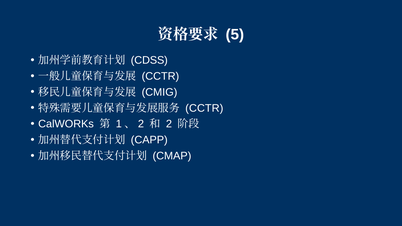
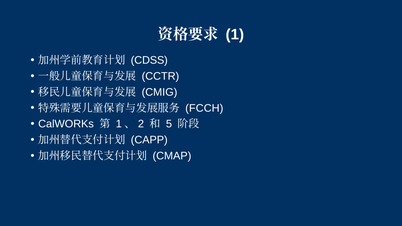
5: 5 -> 1
CCTR at (204, 108): CCTR -> FCCH
2: 2 -> 5
